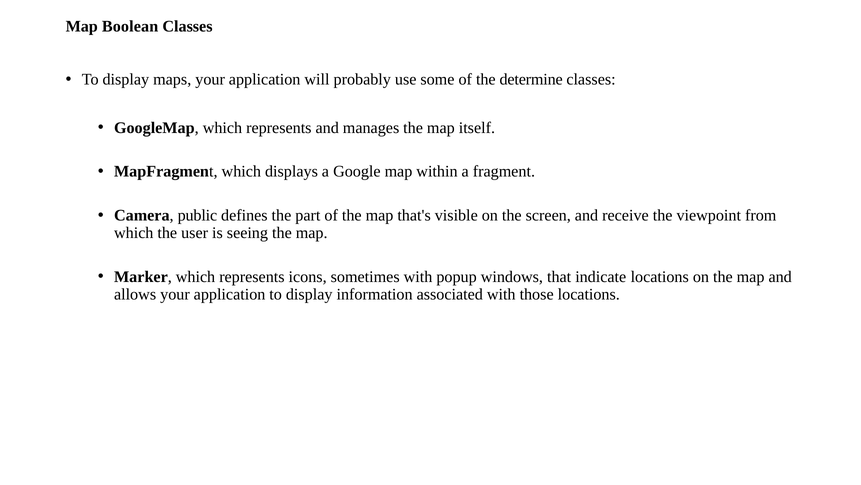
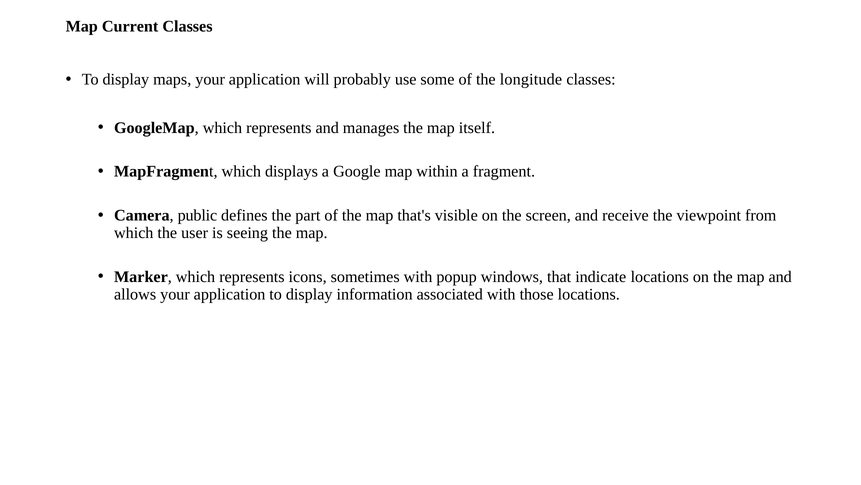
Boolean: Boolean -> Current
determine: determine -> longitude
